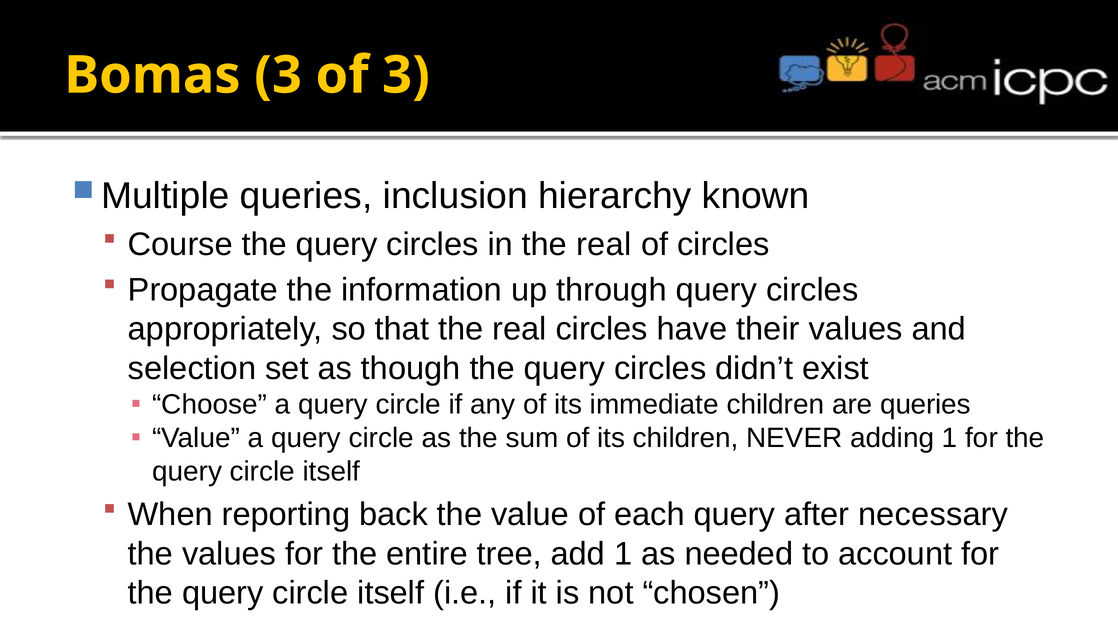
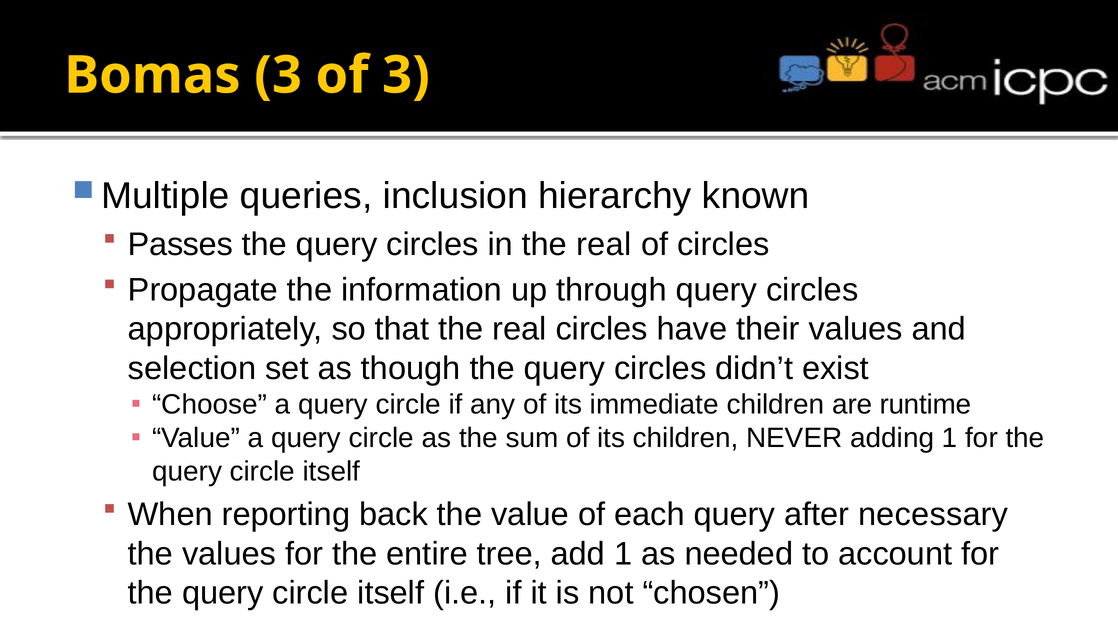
Course: Course -> Passes
are queries: queries -> runtime
